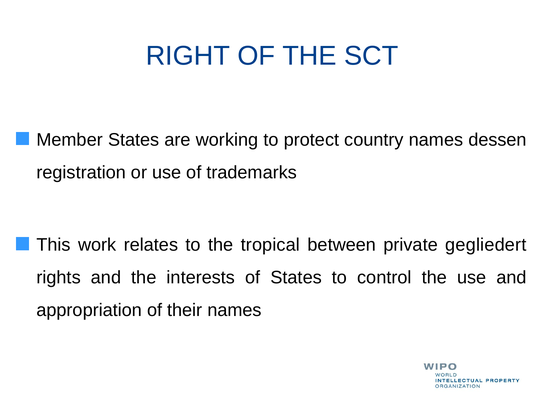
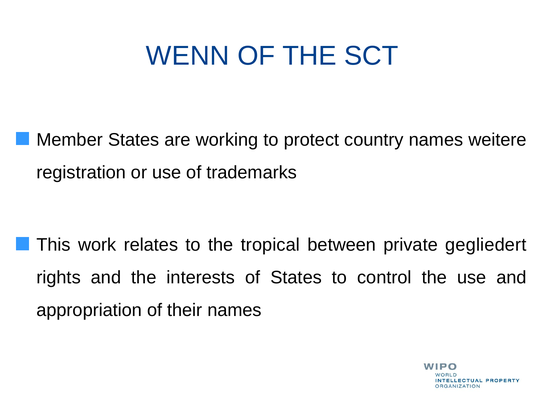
RIGHT: RIGHT -> WENN
dessen: dessen -> weitere
